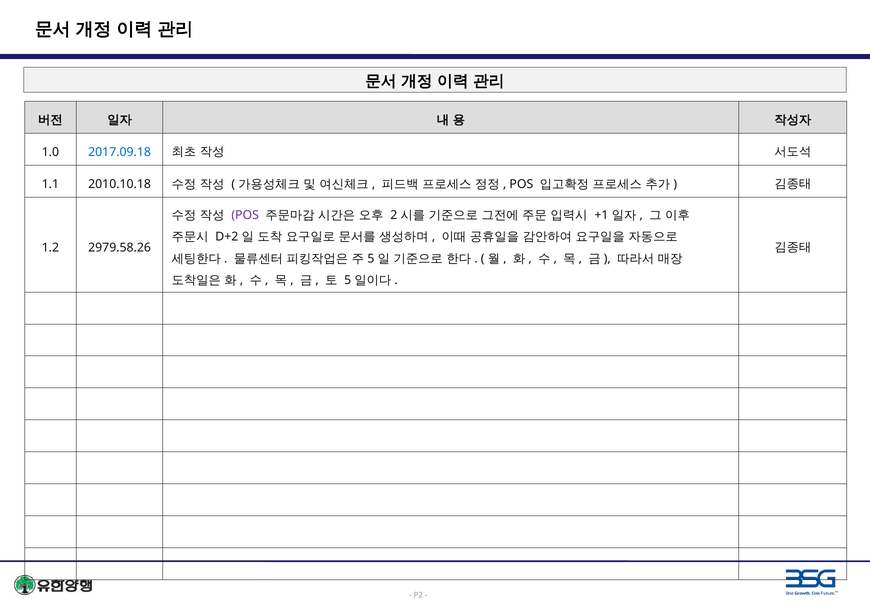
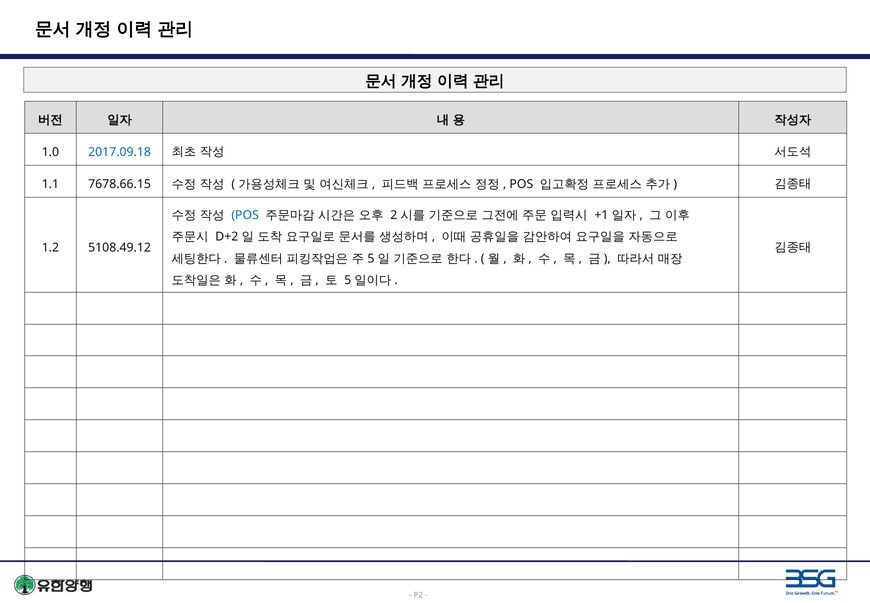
2010.10.18: 2010.10.18 -> 7678.66.15
POS at (245, 215) colour: purple -> blue
2979.58.26: 2979.58.26 -> 5108.49.12
